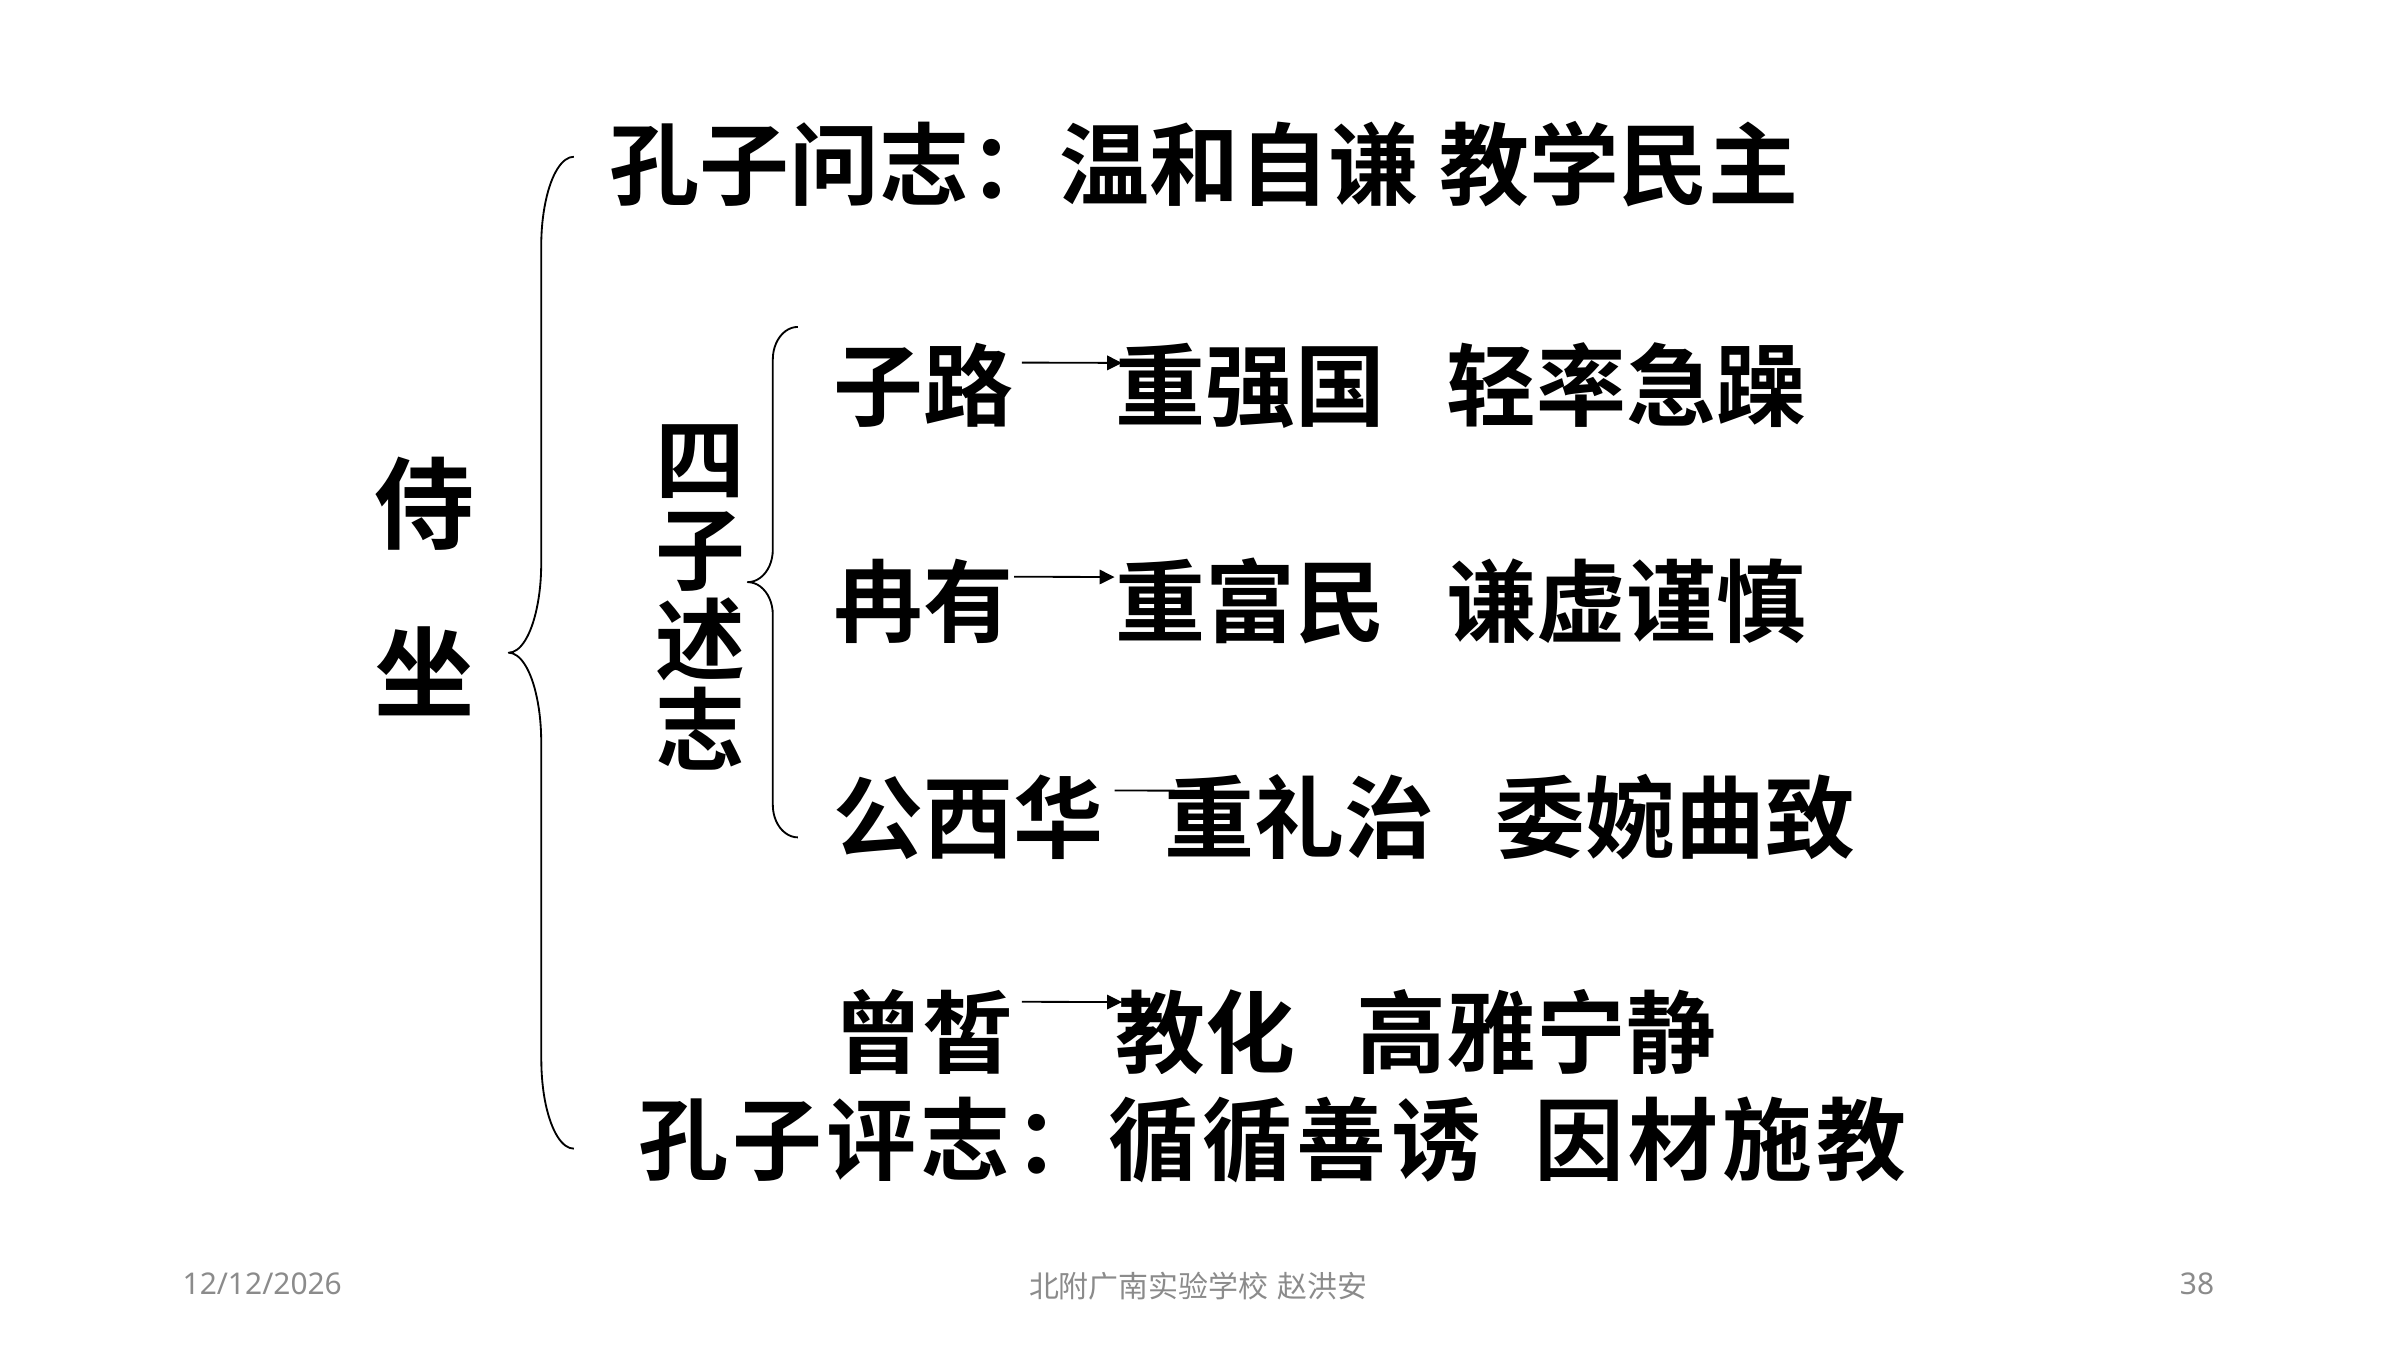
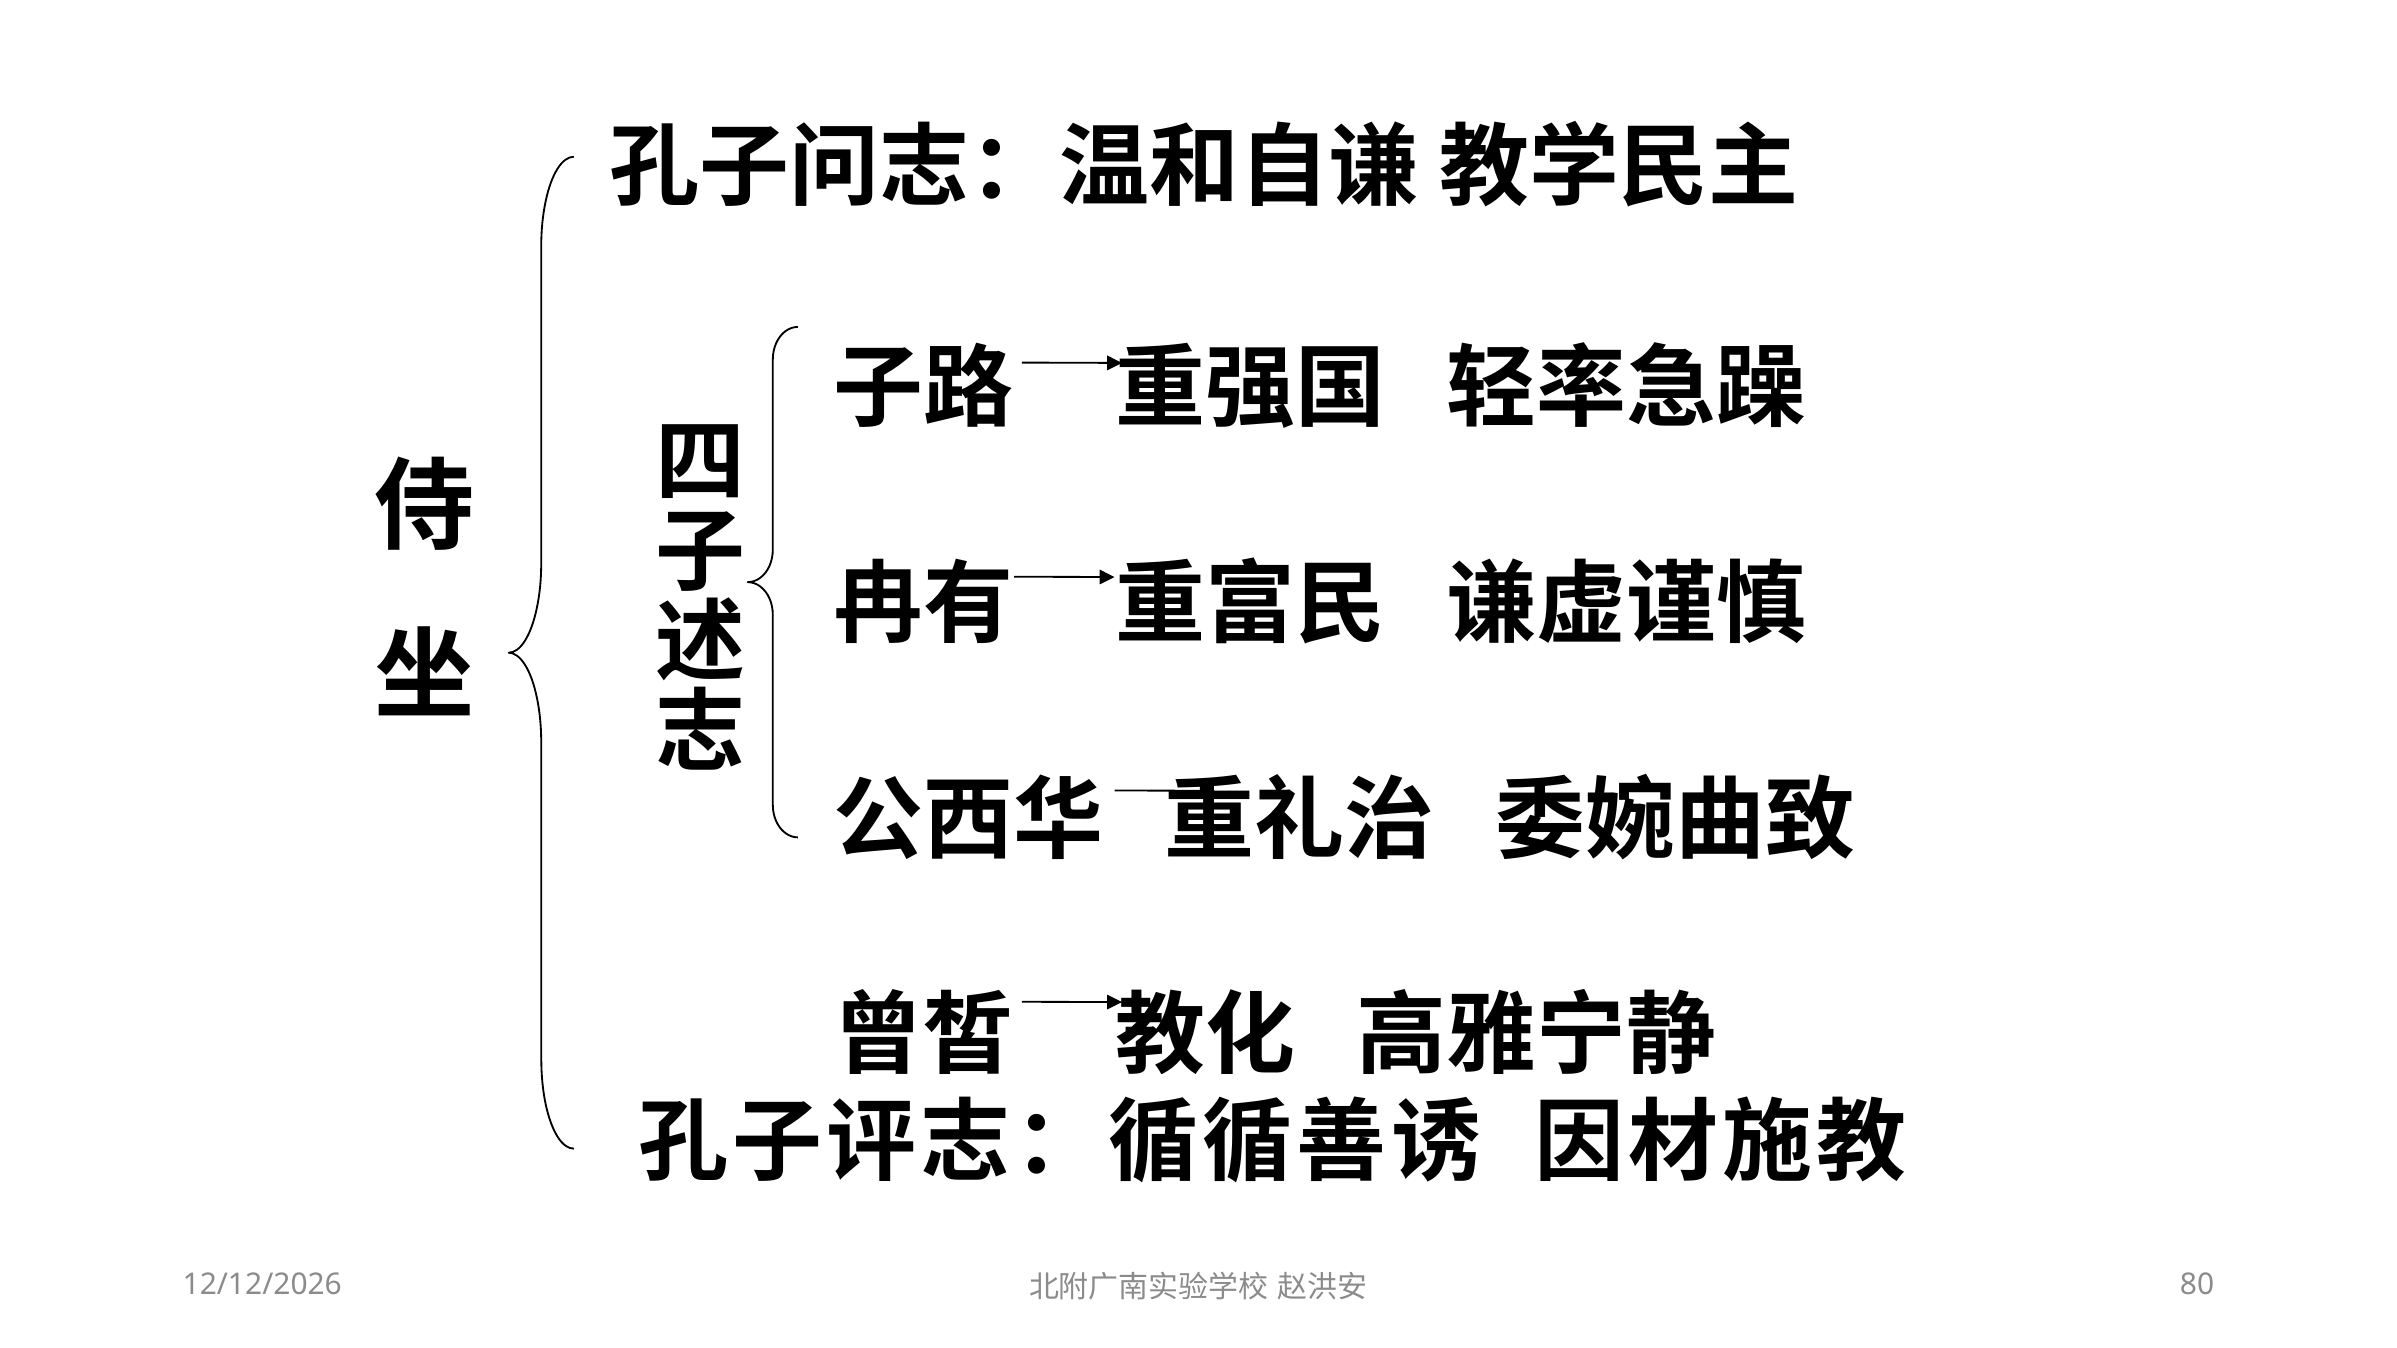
38: 38 -> 80
